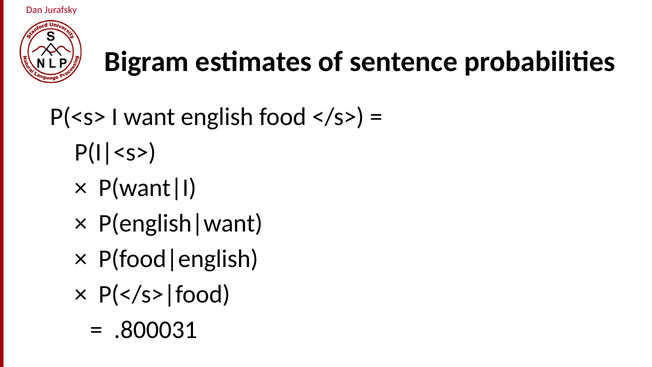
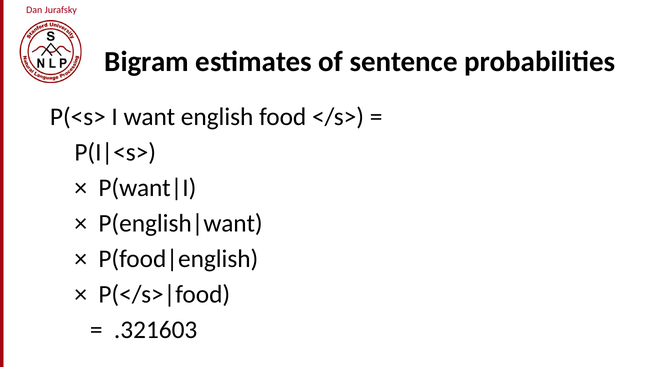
.800031: .800031 -> .321603
